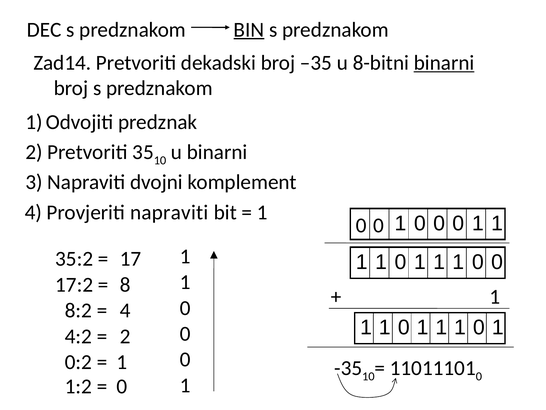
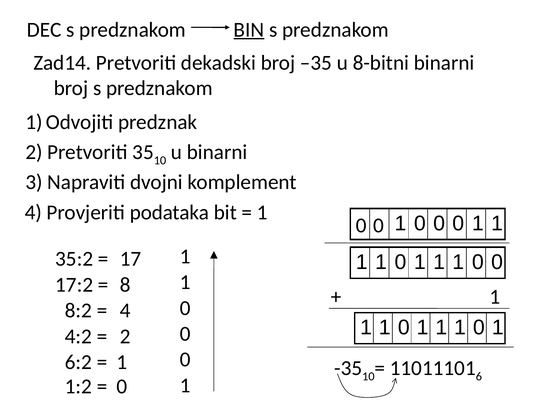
binarni at (444, 63) underline: present -> none
Provjeriti napraviti: napraviti -> podataka
0:2: 0:2 -> 6:2
0 at (479, 376): 0 -> 6
